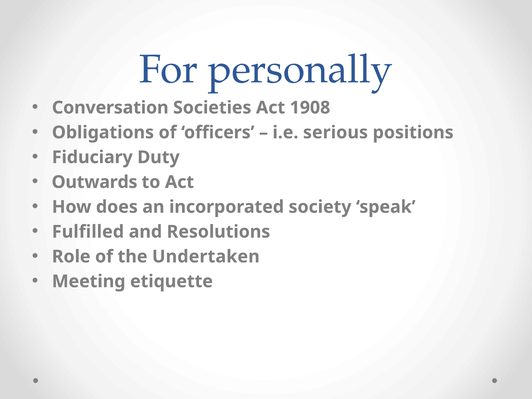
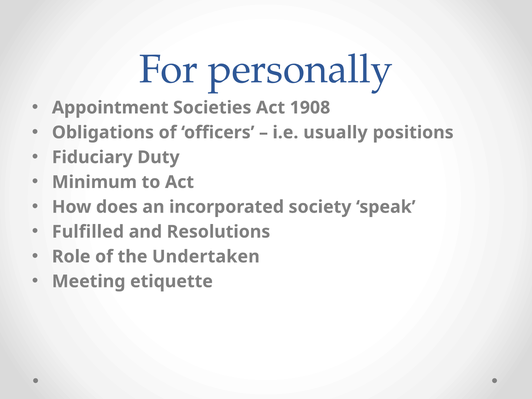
Conversation: Conversation -> Appointment
serious: serious -> usually
Outwards: Outwards -> Minimum
